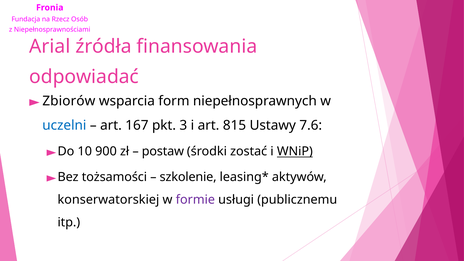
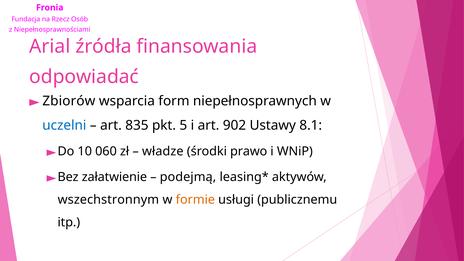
167: 167 -> 835
3: 3 -> 5
815: 815 -> 902
7.6: 7.6 -> 8.1
900: 900 -> 060
postaw: postaw -> władze
zostać: zostać -> prawo
WNiP underline: present -> none
tożsamości: tożsamości -> załatwienie
szkolenie: szkolenie -> podejmą
konserwatorskiej: konserwatorskiej -> wszechstronnym
formie colour: purple -> orange
